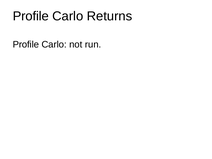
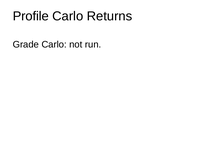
Profile at (26, 44): Profile -> Grade
